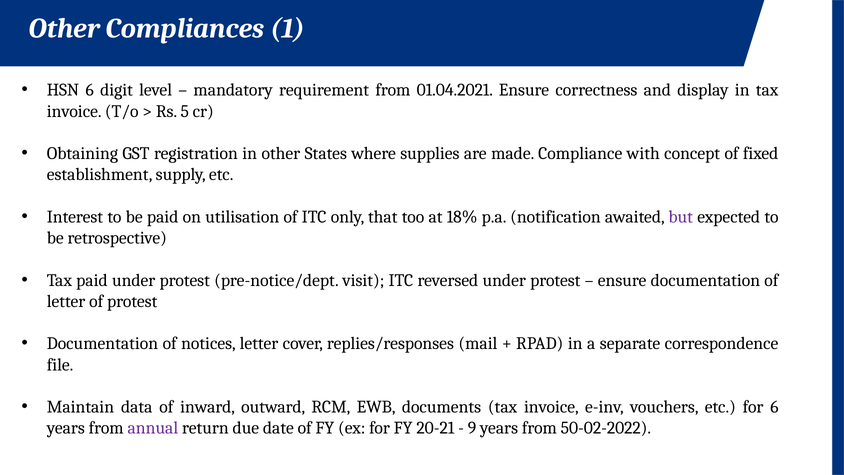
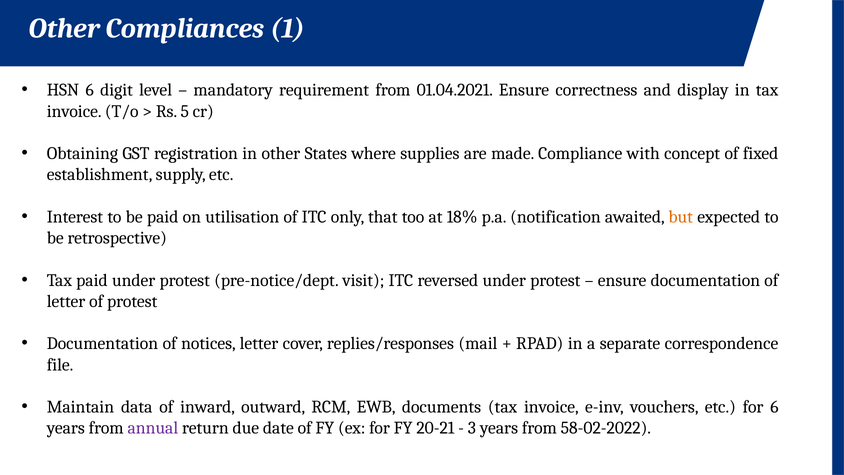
but colour: purple -> orange
9: 9 -> 3
50-02-2022: 50-02-2022 -> 58-02-2022
